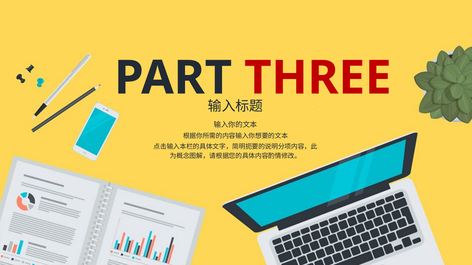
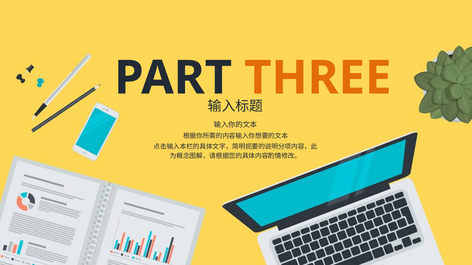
THREE colour: red -> orange
